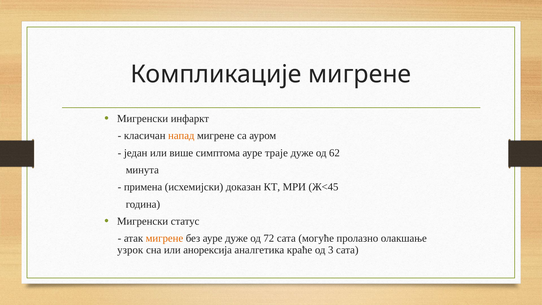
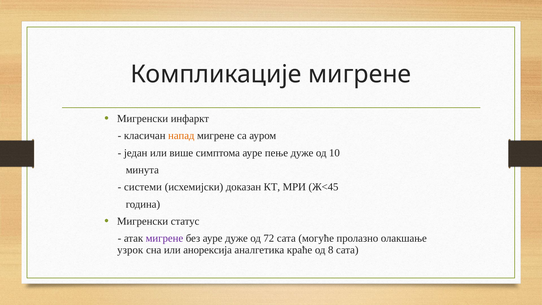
траје: траје -> пење
62: 62 -> 10
примена: примена -> системи
мигрене at (164, 238) colour: orange -> purple
3: 3 -> 8
